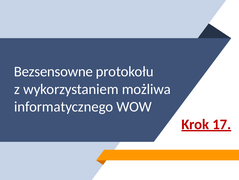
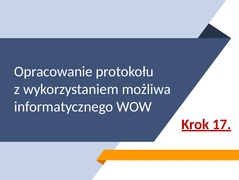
Bezsensowne: Bezsensowne -> Opracowanie
